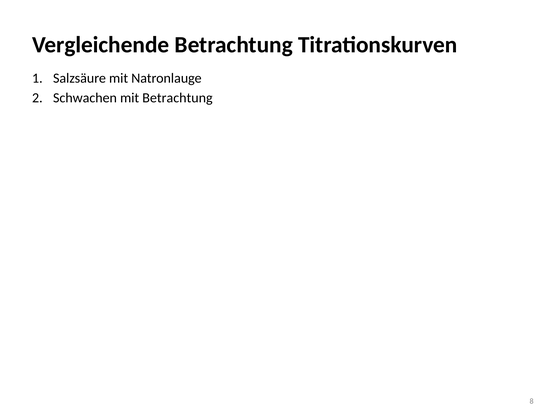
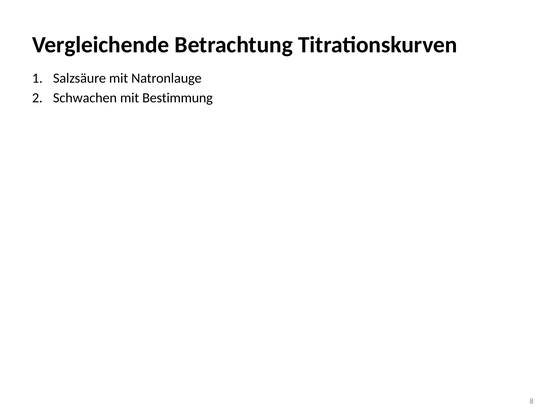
mit Betrachtung: Betrachtung -> Bestimmung
